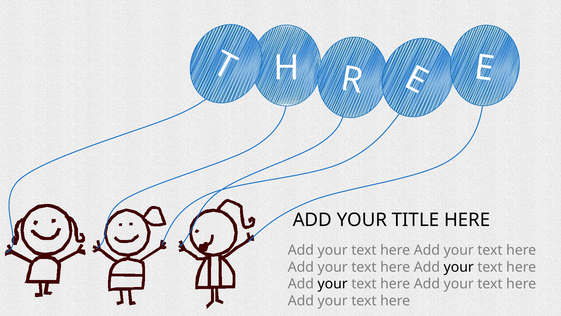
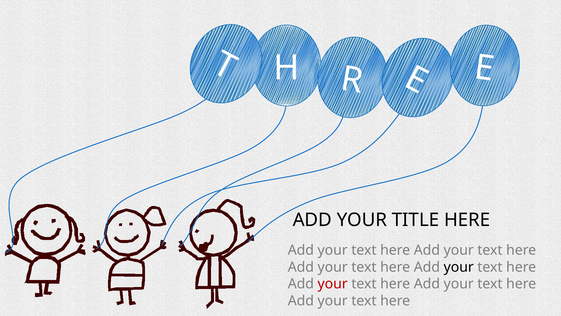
your at (333, 284) colour: black -> red
